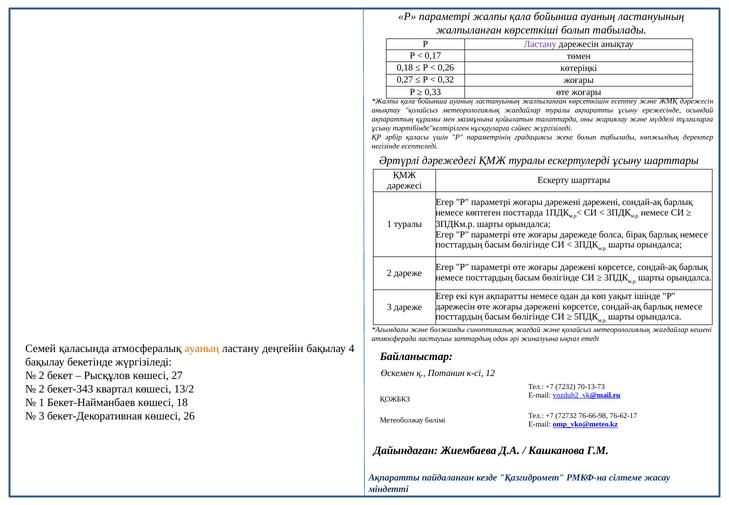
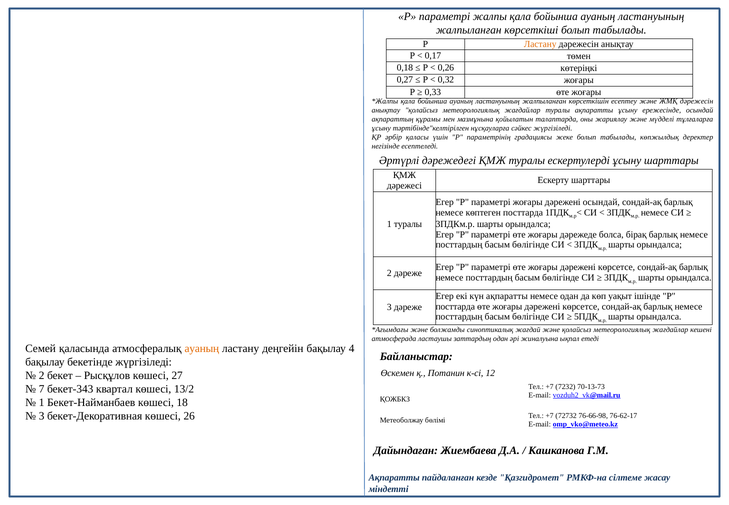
Ластану at (540, 44) colour: purple -> orange
дәрежені дәрежені: дәрежені -> осындай
дәрежесін at (455, 306): дәрежесін -> посттарда
2 at (42, 389): 2 -> 7
